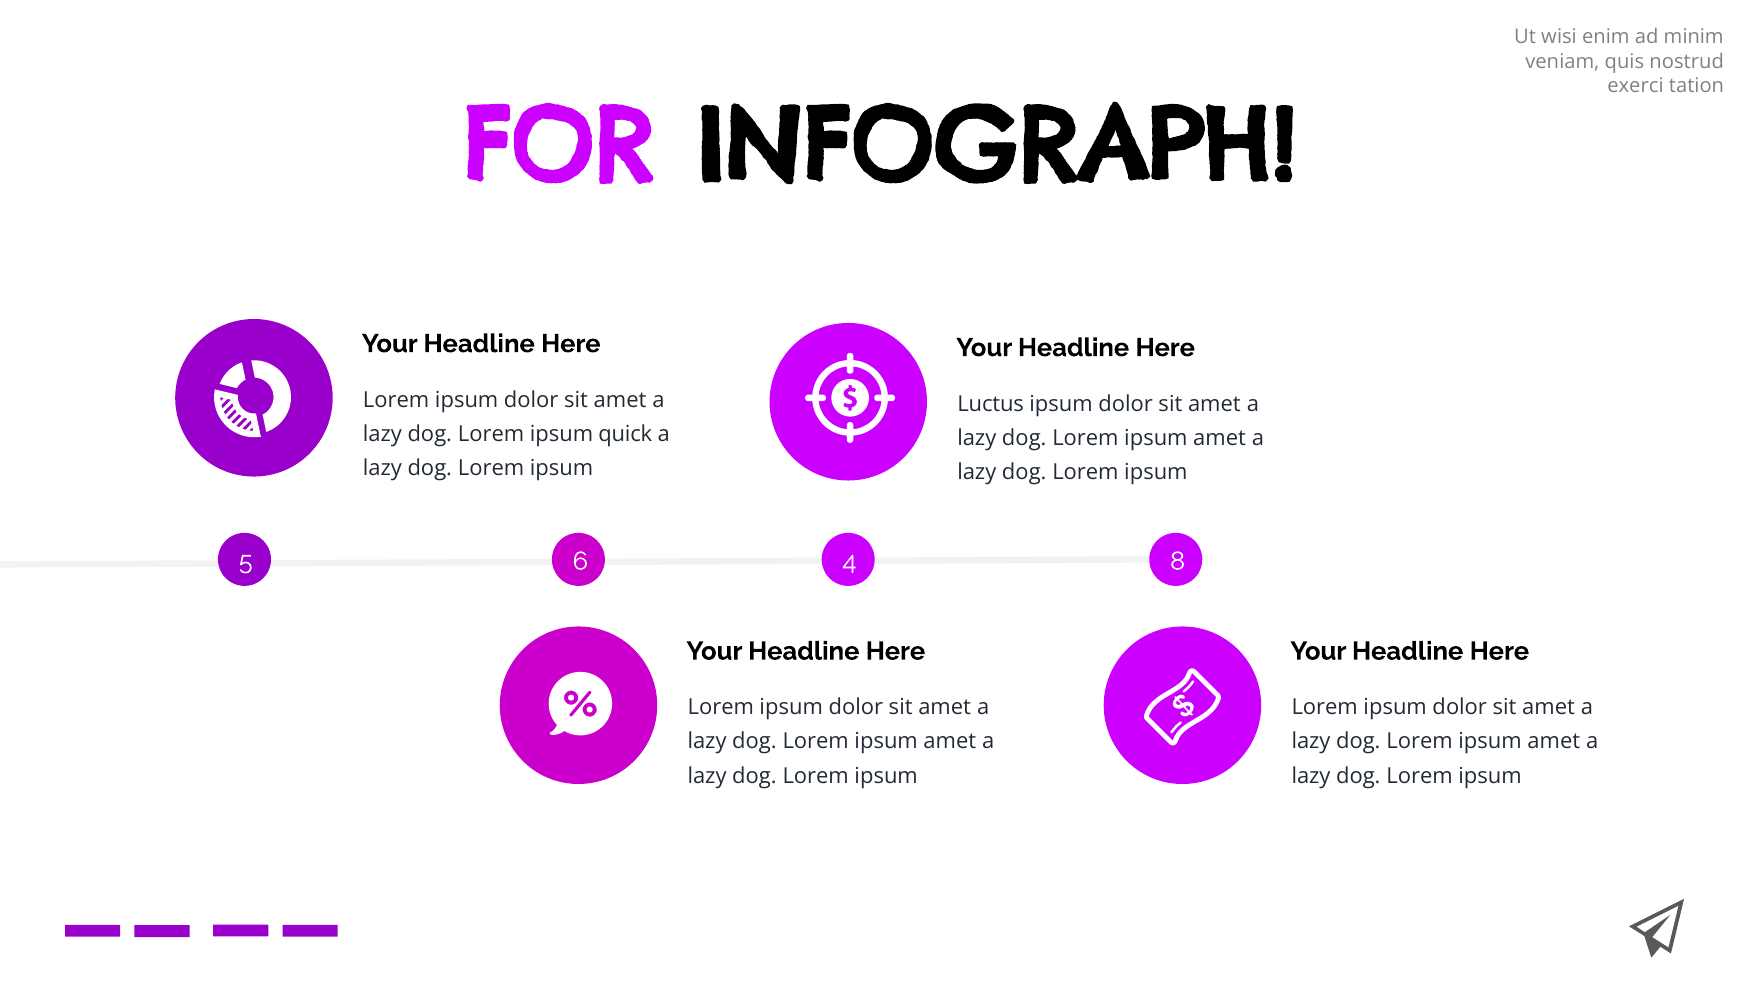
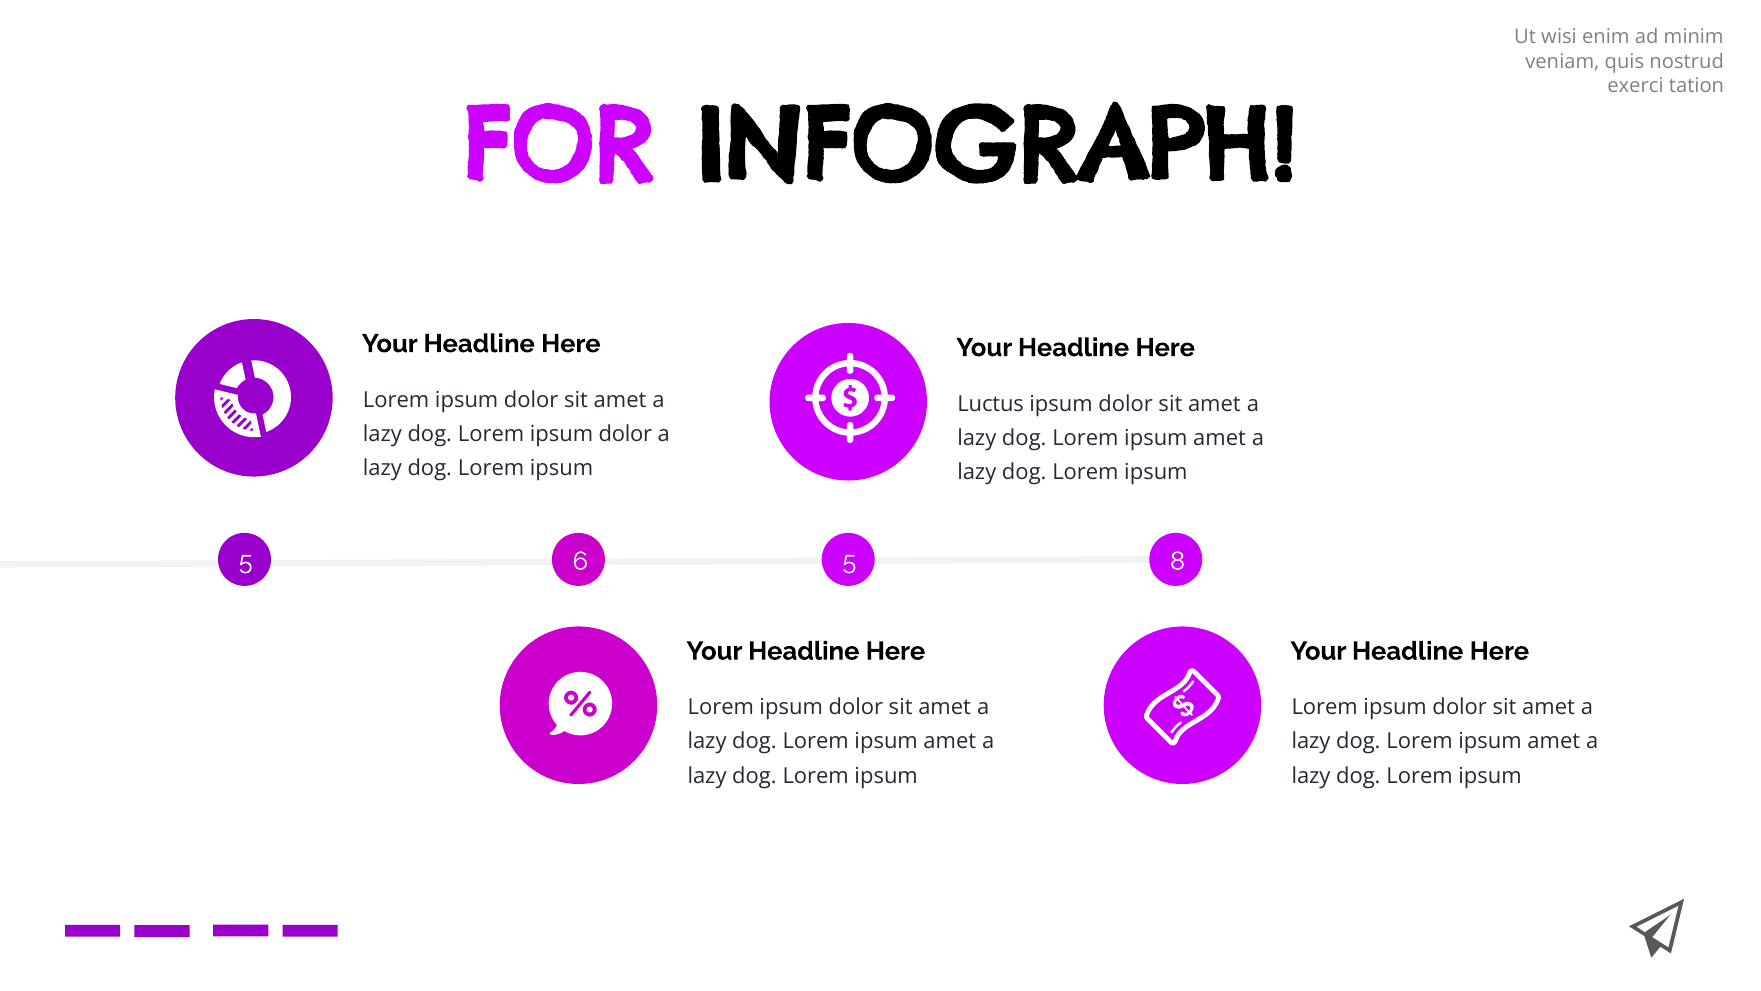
dog Lorem ipsum quick: quick -> dolor
6 4: 4 -> 5
